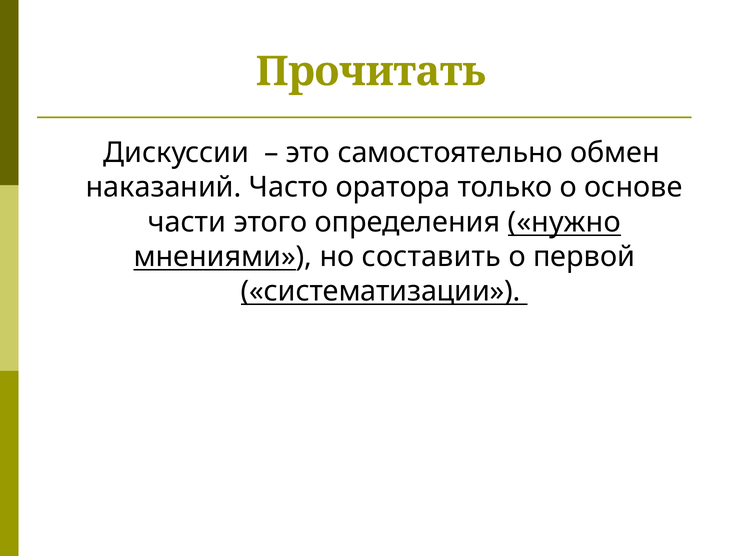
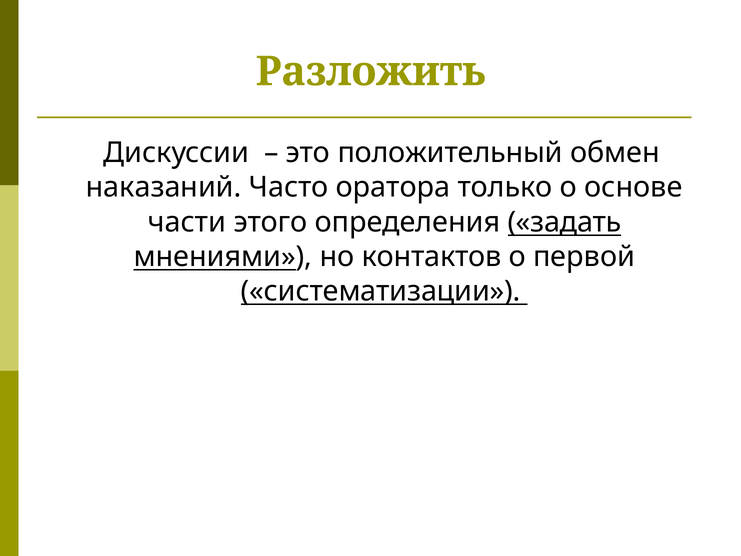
Прочитать: Прочитать -> Разложить
самостоятельно: самостоятельно -> положительный
нужно: нужно -> задать
составить: составить -> контактов
